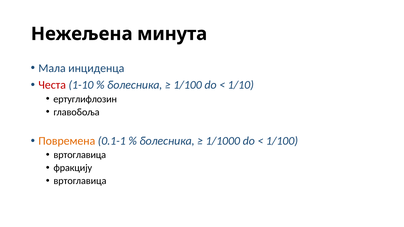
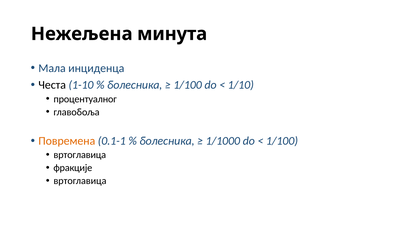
Честа colour: red -> black
ертуглифлозин: ертуглифлозин -> процентуалног
фракцију: фракцију -> фракције
